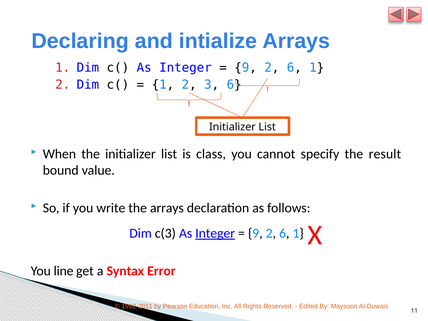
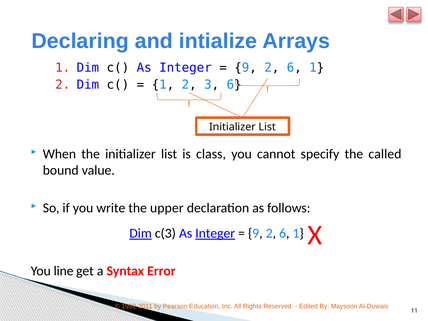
result: result -> called
the arrays: arrays -> upper
Dim at (141, 233) underline: none -> present
